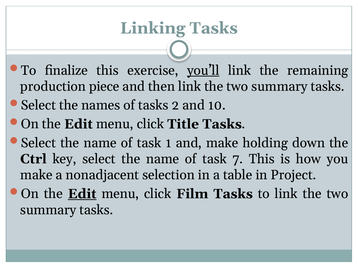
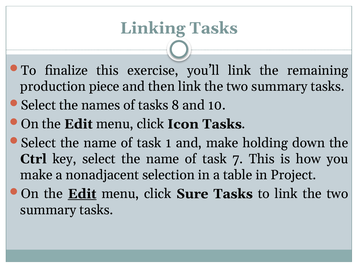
you’ll underline: present -> none
2: 2 -> 8
Title: Title -> Icon
Film: Film -> Sure
